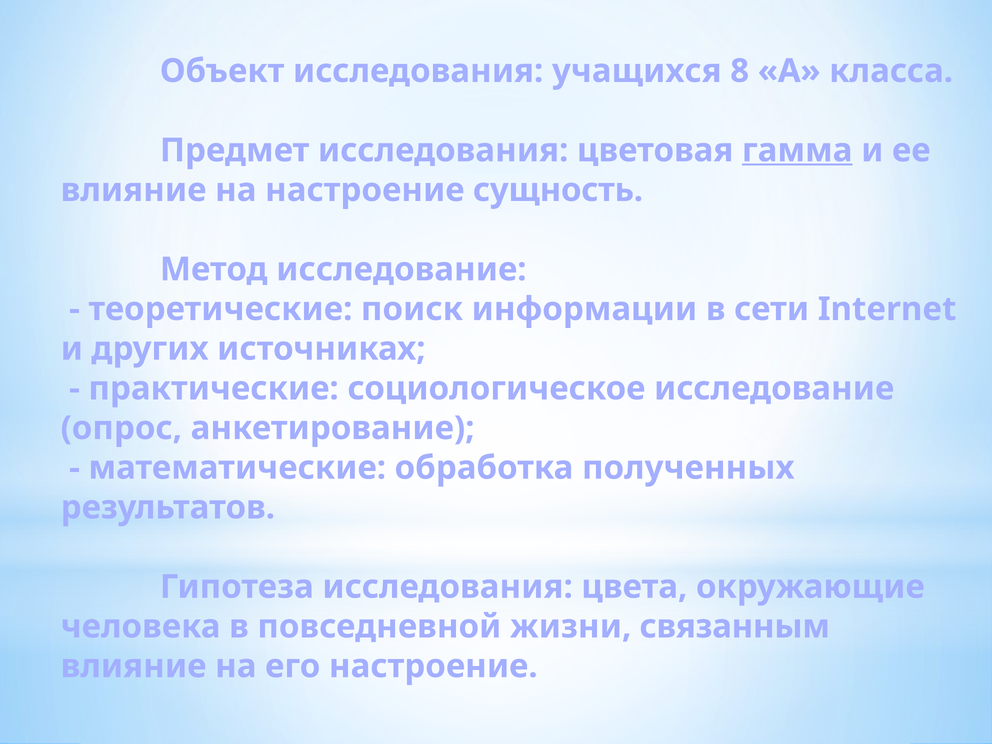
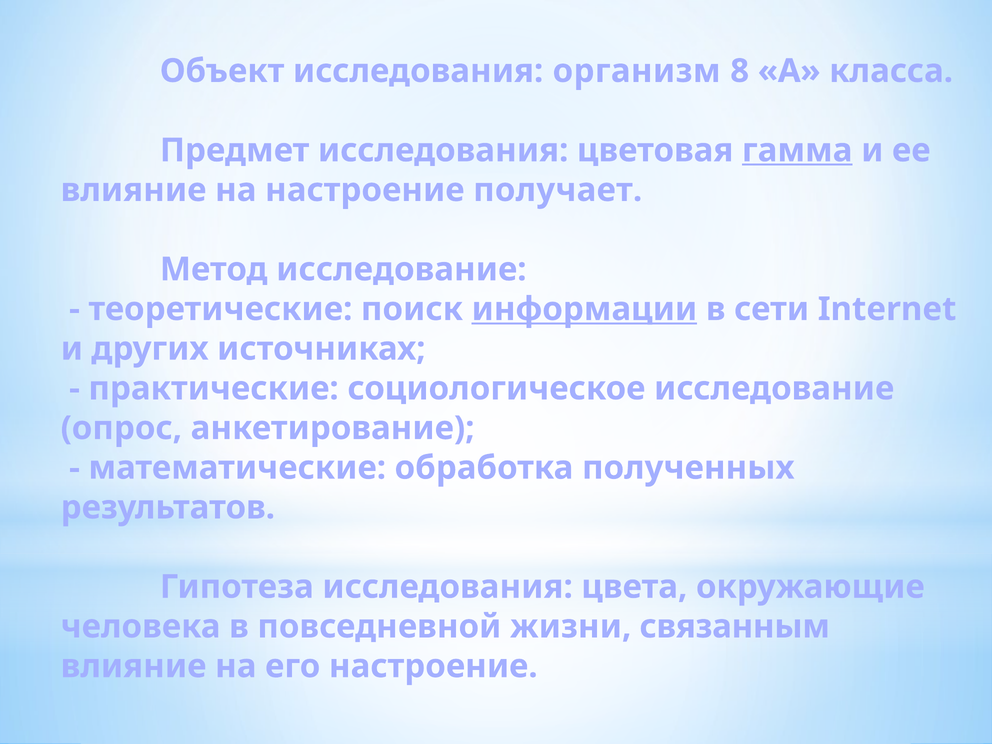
учащихся: учащихся -> организм
сущность: сущность -> получает
информации underline: none -> present
